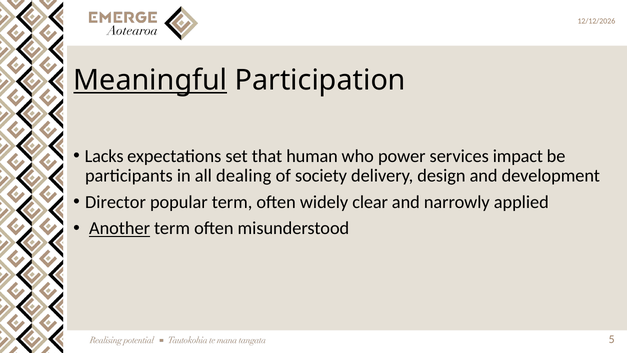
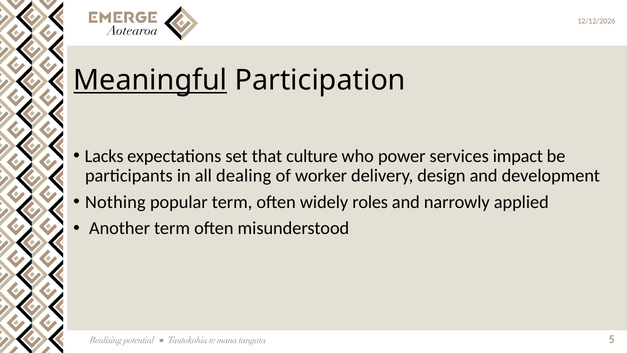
human: human -> culture
society: society -> worker
Director: Director -> Nothing
clear: clear -> roles
Another underline: present -> none
